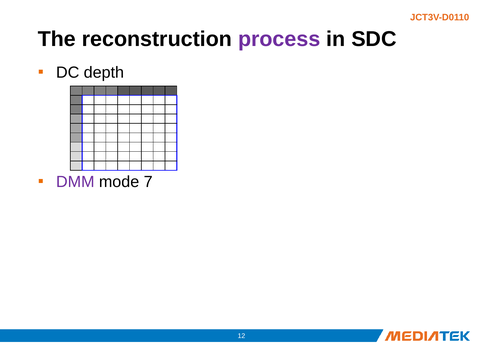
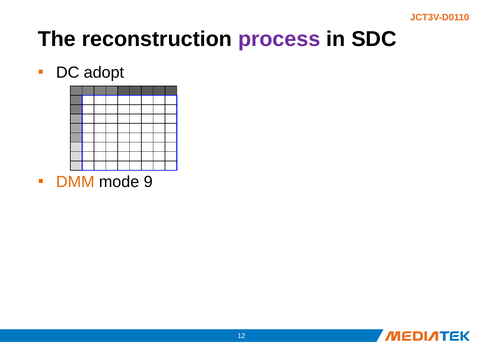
depth: depth -> adopt
DMM colour: purple -> orange
7: 7 -> 9
